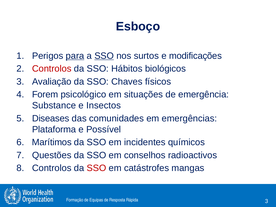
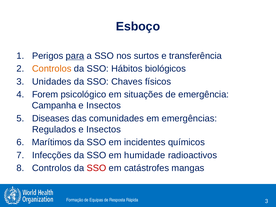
SSO at (104, 56) underline: present -> none
modificações: modificações -> transferência
Controlos at (52, 69) colour: red -> orange
Avaliação: Avaliação -> Unidades
Substance: Substance -> Campanha
Plataforma: Plataforma -> Regulados
Possível at (104, 129): Possível -> Insectos
Questões: Questões -> Infecções
conselhos: conselhos -> humidade
